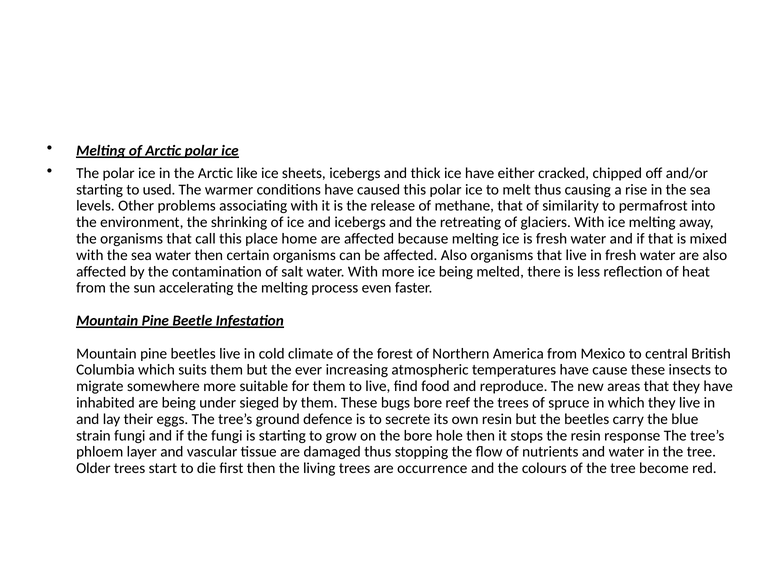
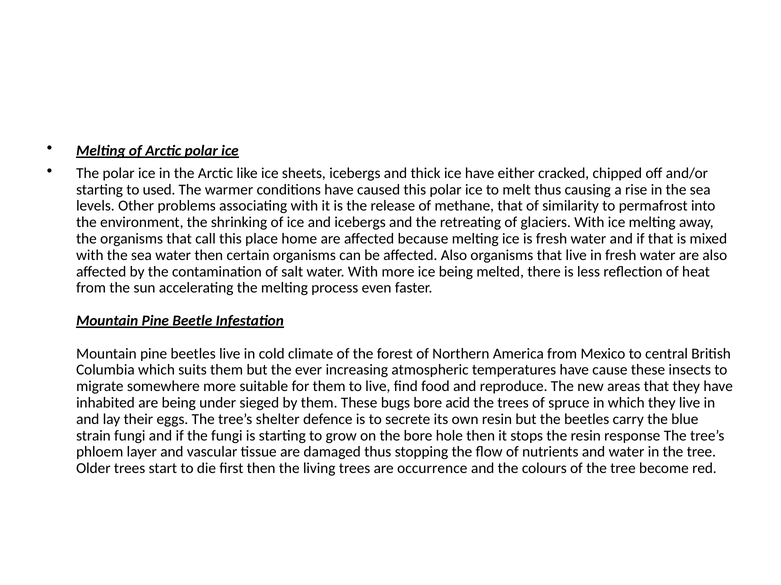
reef: reef -> acid
ground: ground -> shelter
